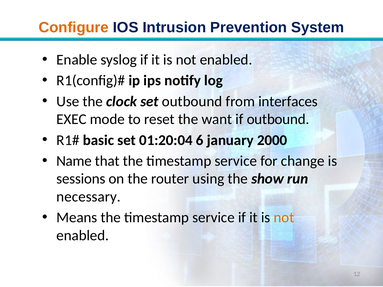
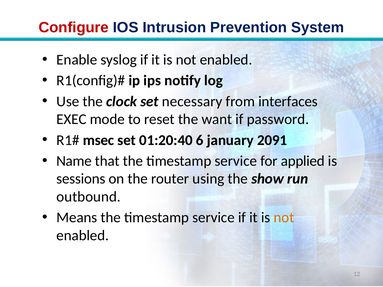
Configure colour: orange -> red
set outbound: outbound -> necessary
if outbound: outbound -> password
basic: basic -> msec
01:20:04: 01:20:04 -> 01:20:40
2000: 2000 -> 2091
change: change -> applied
necessary: necessary -> outbound
